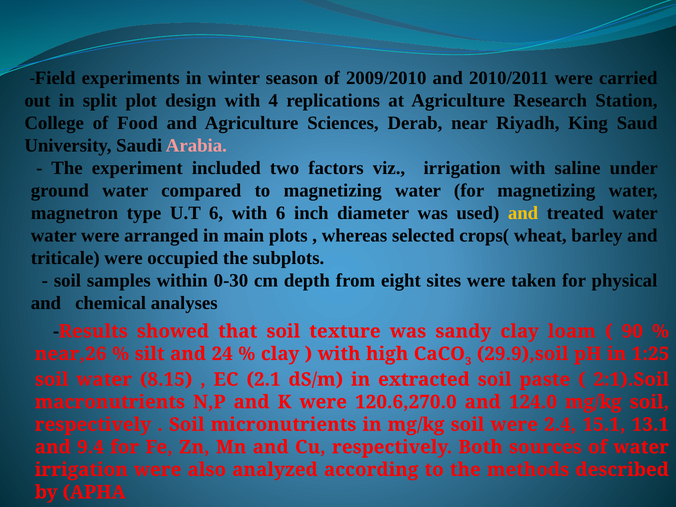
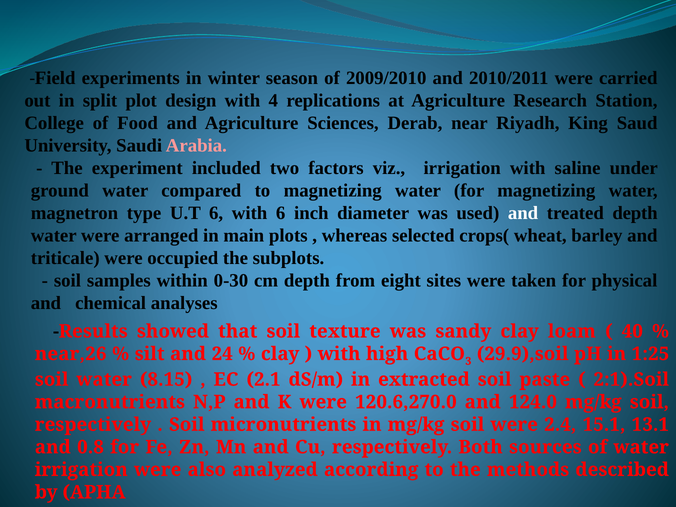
and at (523, 213) colour: yellow -> white
treated water: water -> depth
90: 90 -> 40
9.4: 9.4 -> 0.8
